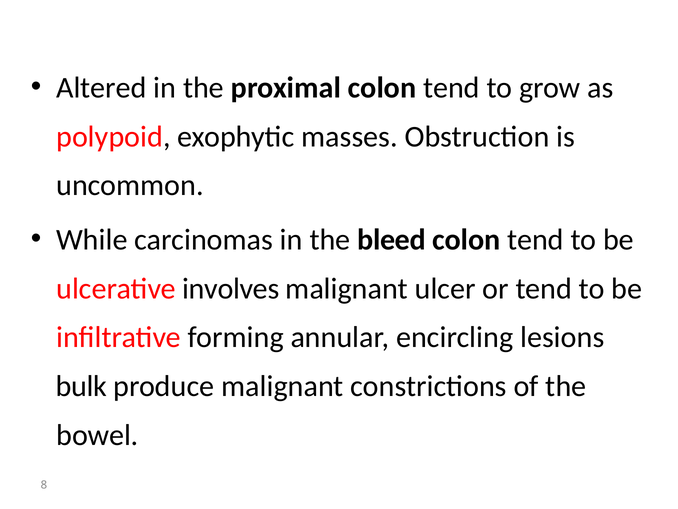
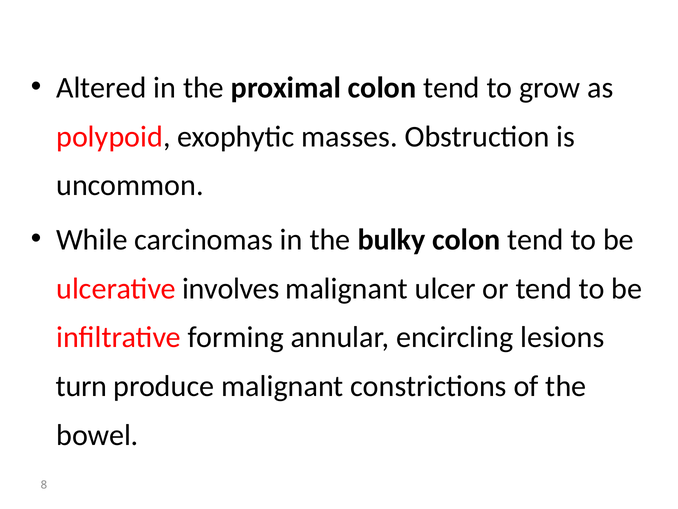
bleed: bleed -> bulky
bulk: bulk -> turn
